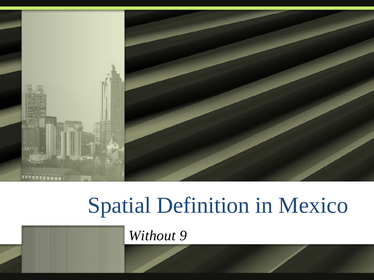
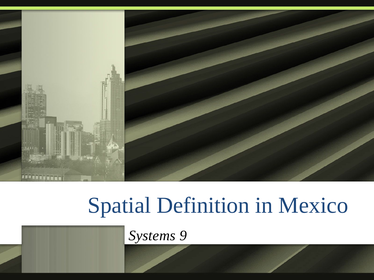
Without: Without -> Systems
